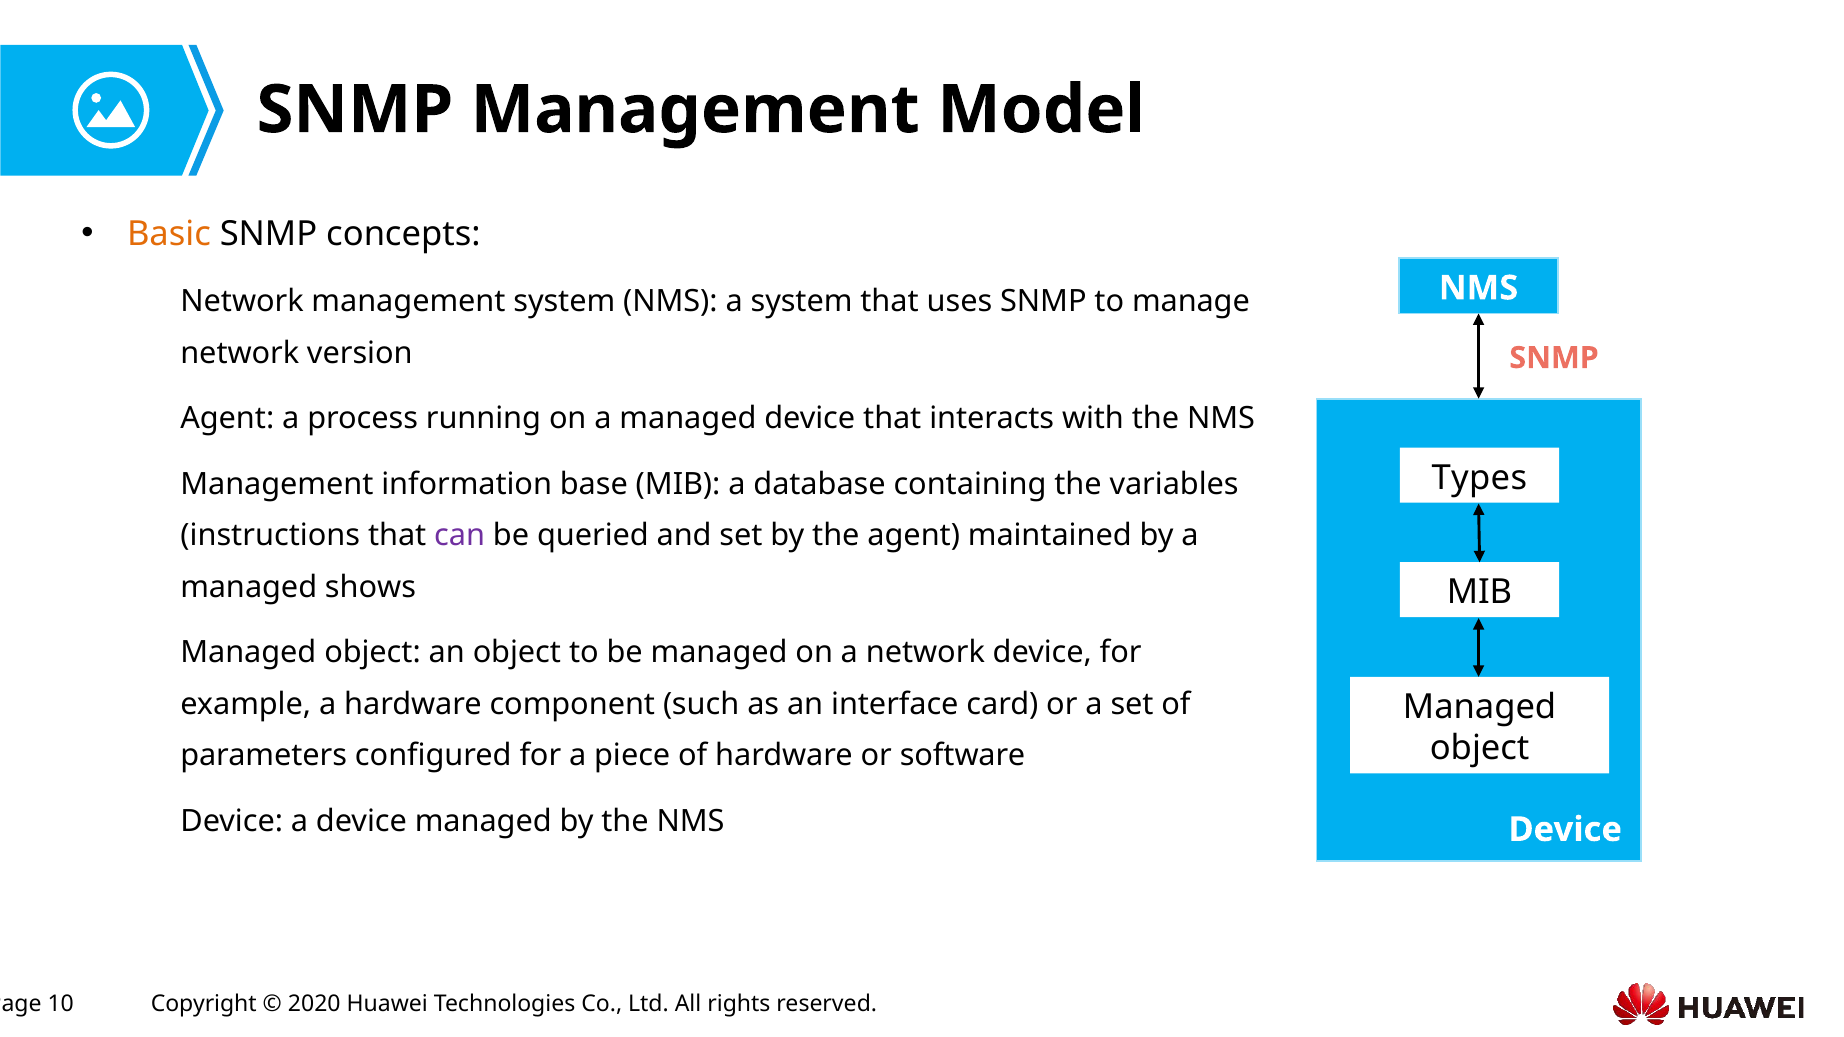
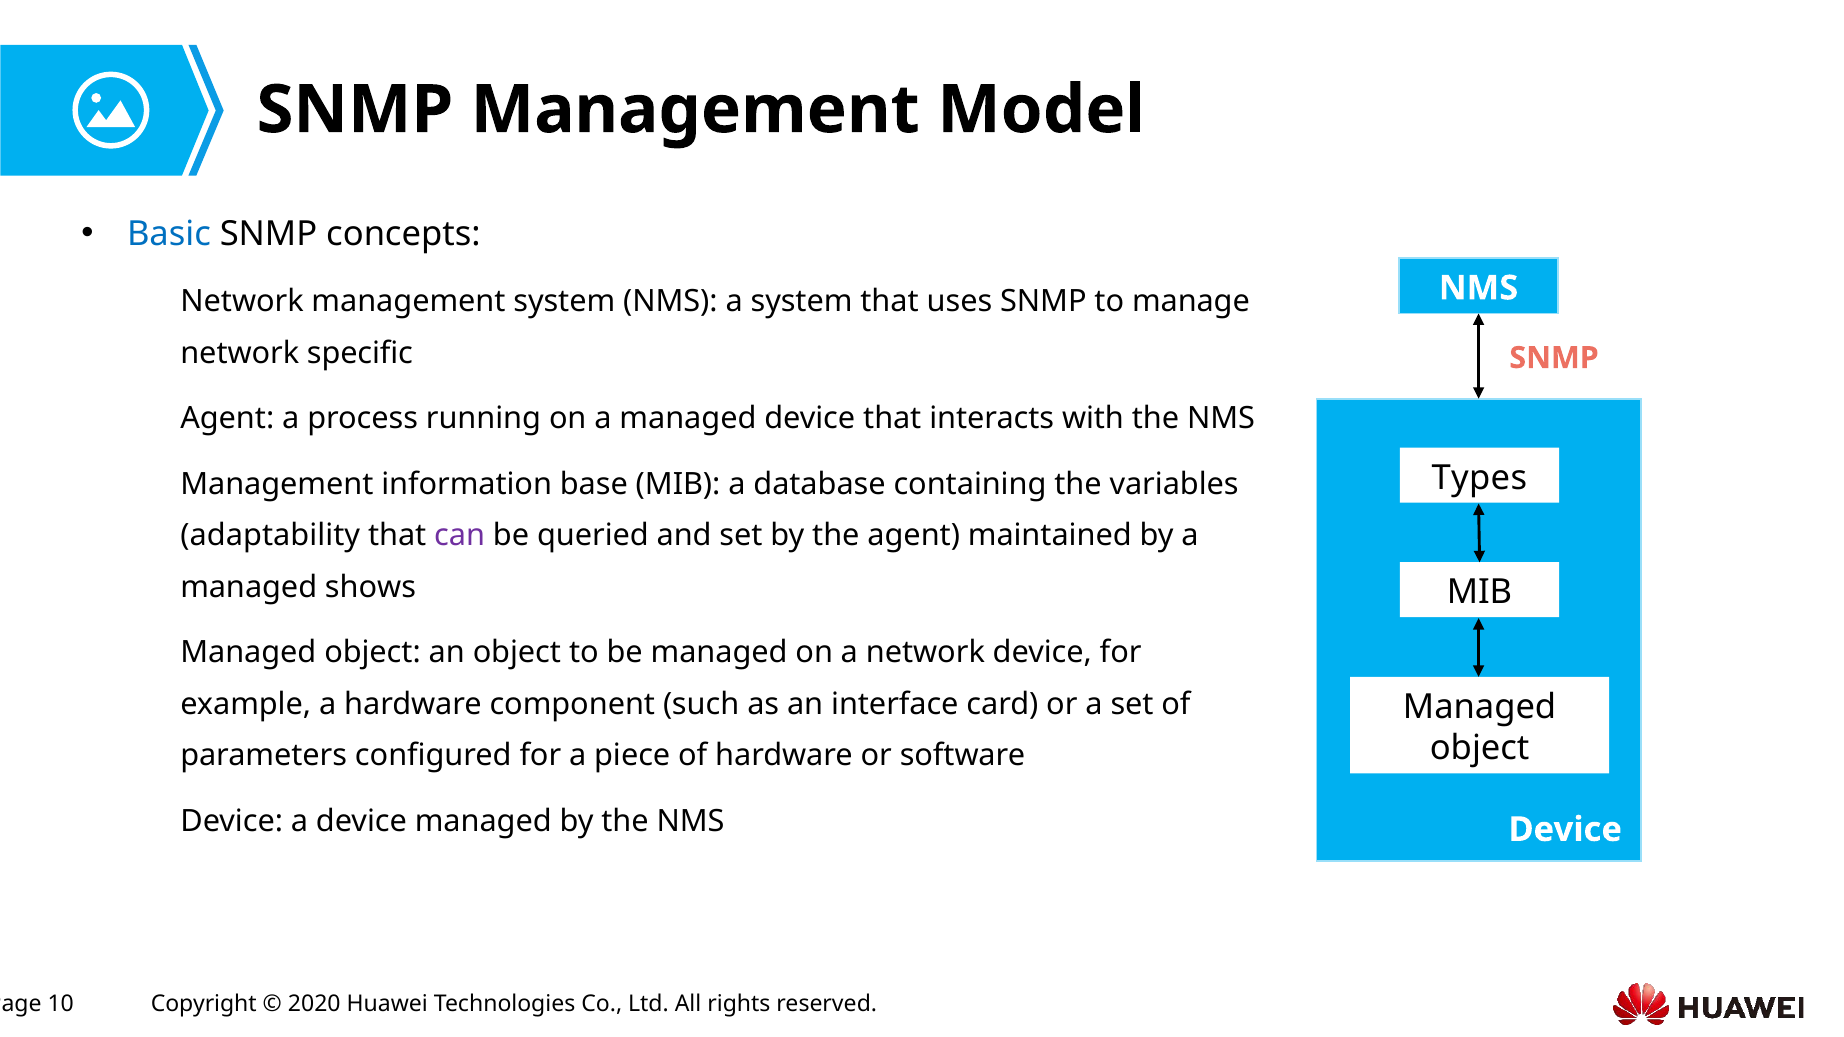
Basic colour: orange -> blue
version: version -> specific
instructions: instructions -> adaptability
